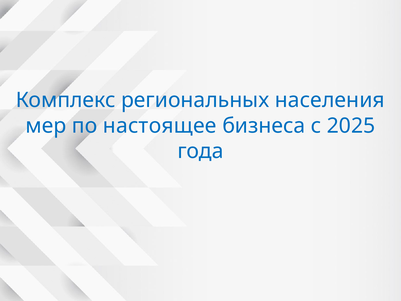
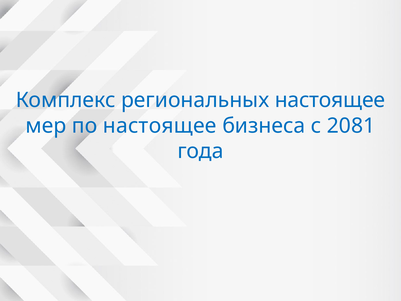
региональных населения: населения -> настоящее
2025: 2025 -> 2081
